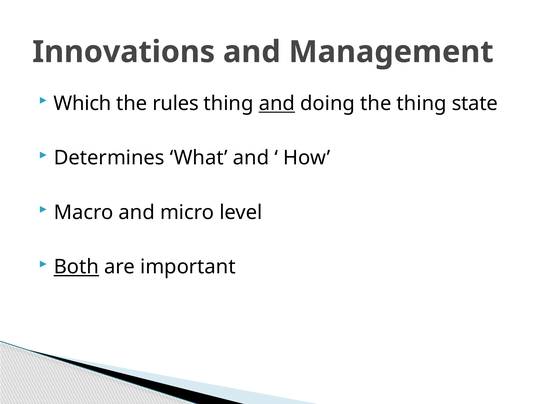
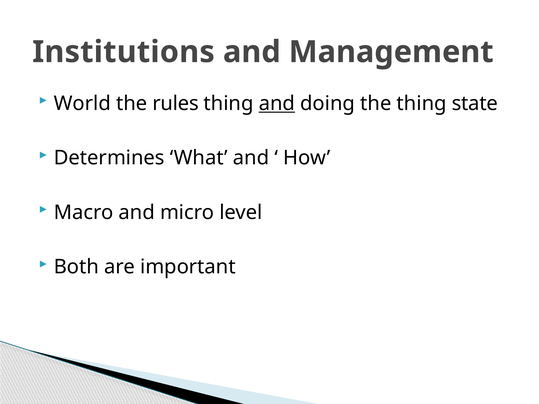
Innovations: Innovations -> Institutions
Which: Which -> World
Both underline: present -> none
